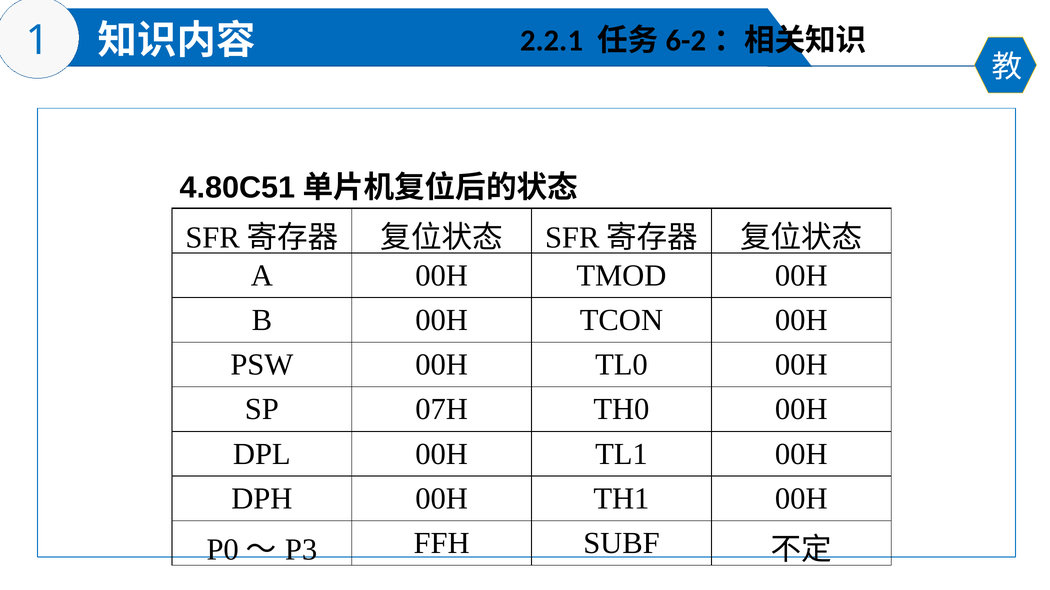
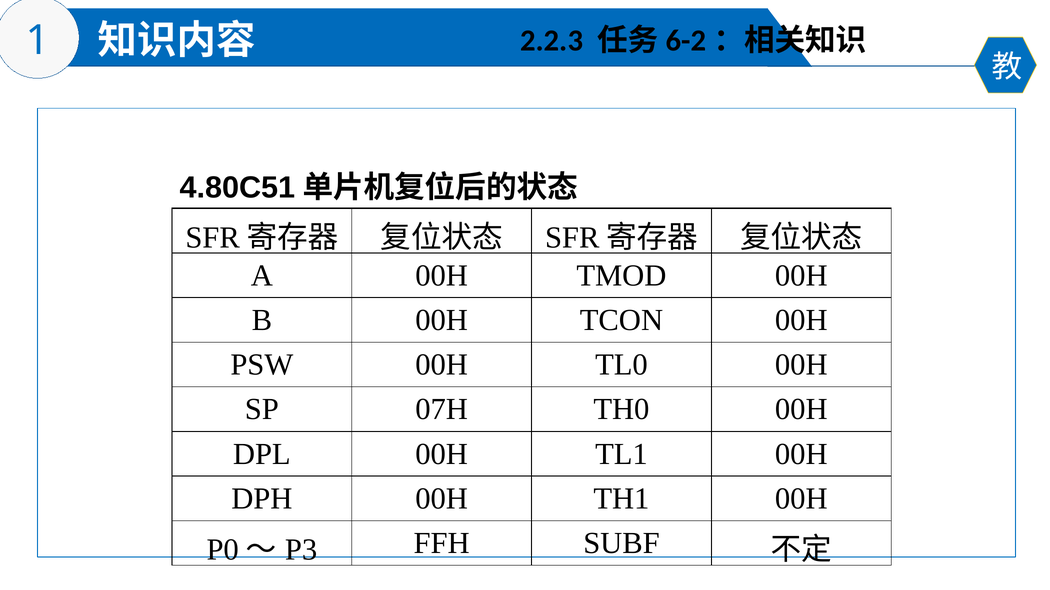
2.2.1: 2.2.1 -> 2.2.3
